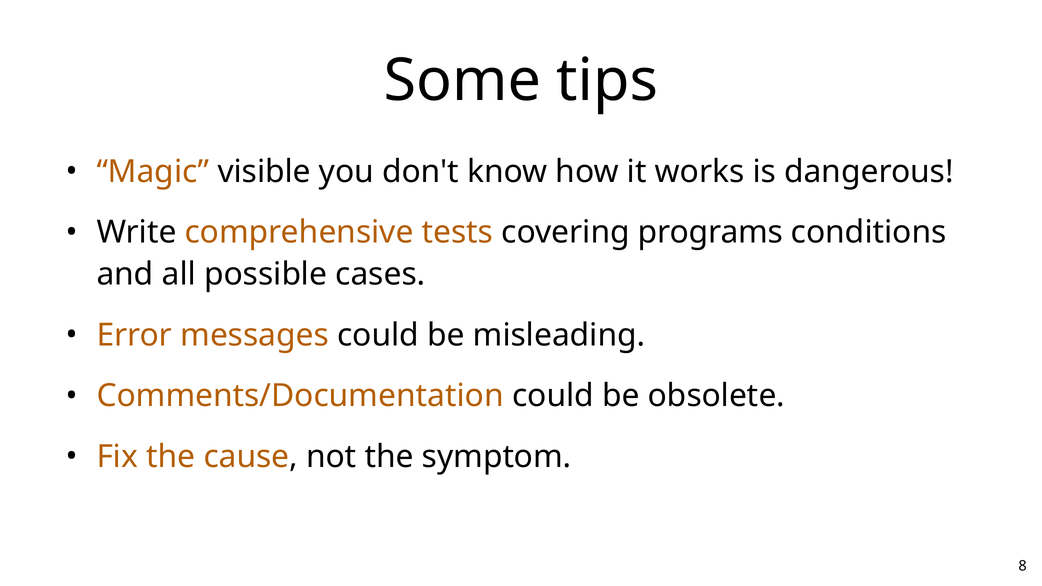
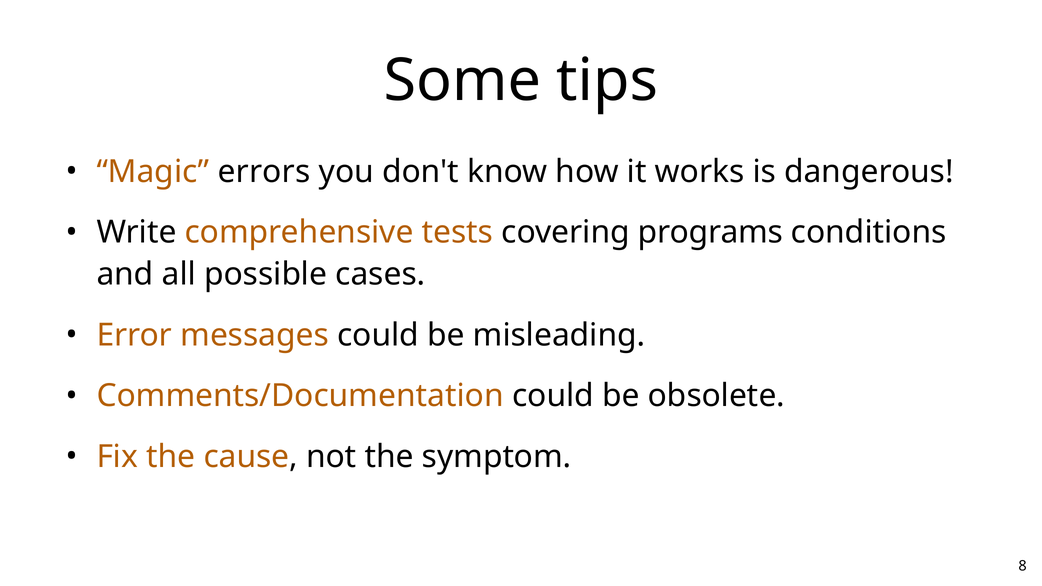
visible: visible -> errors
